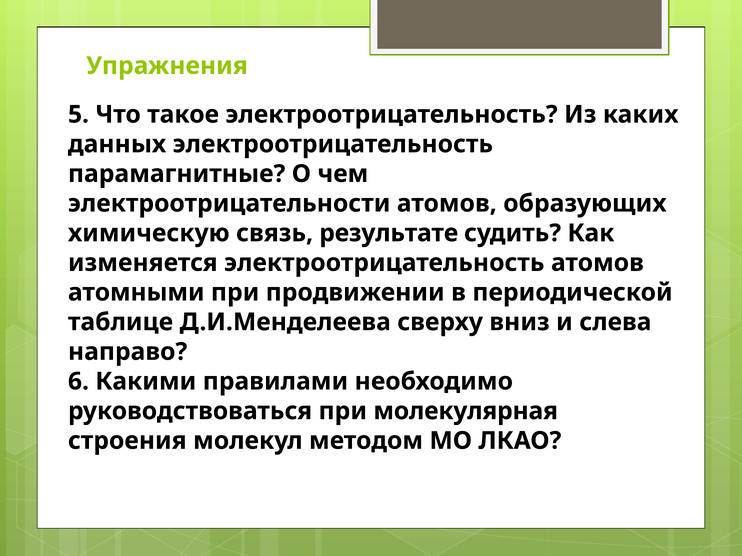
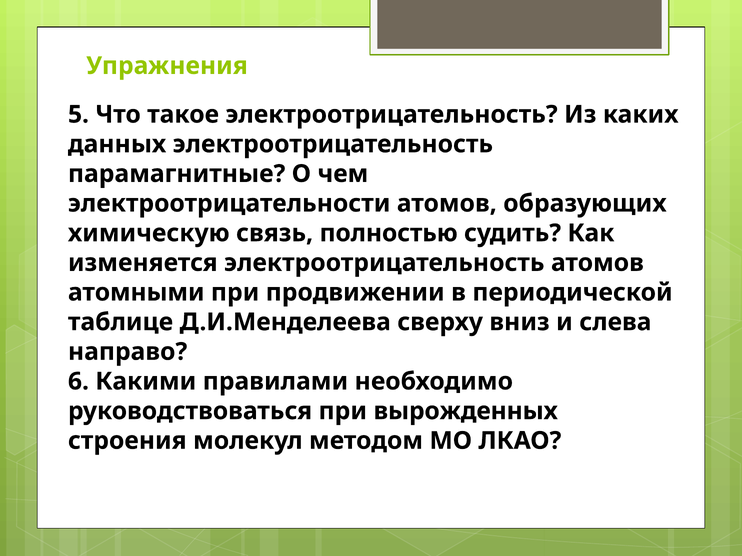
результате: результате -> полностью
молекулярная: молекулярная -> вырожденных
